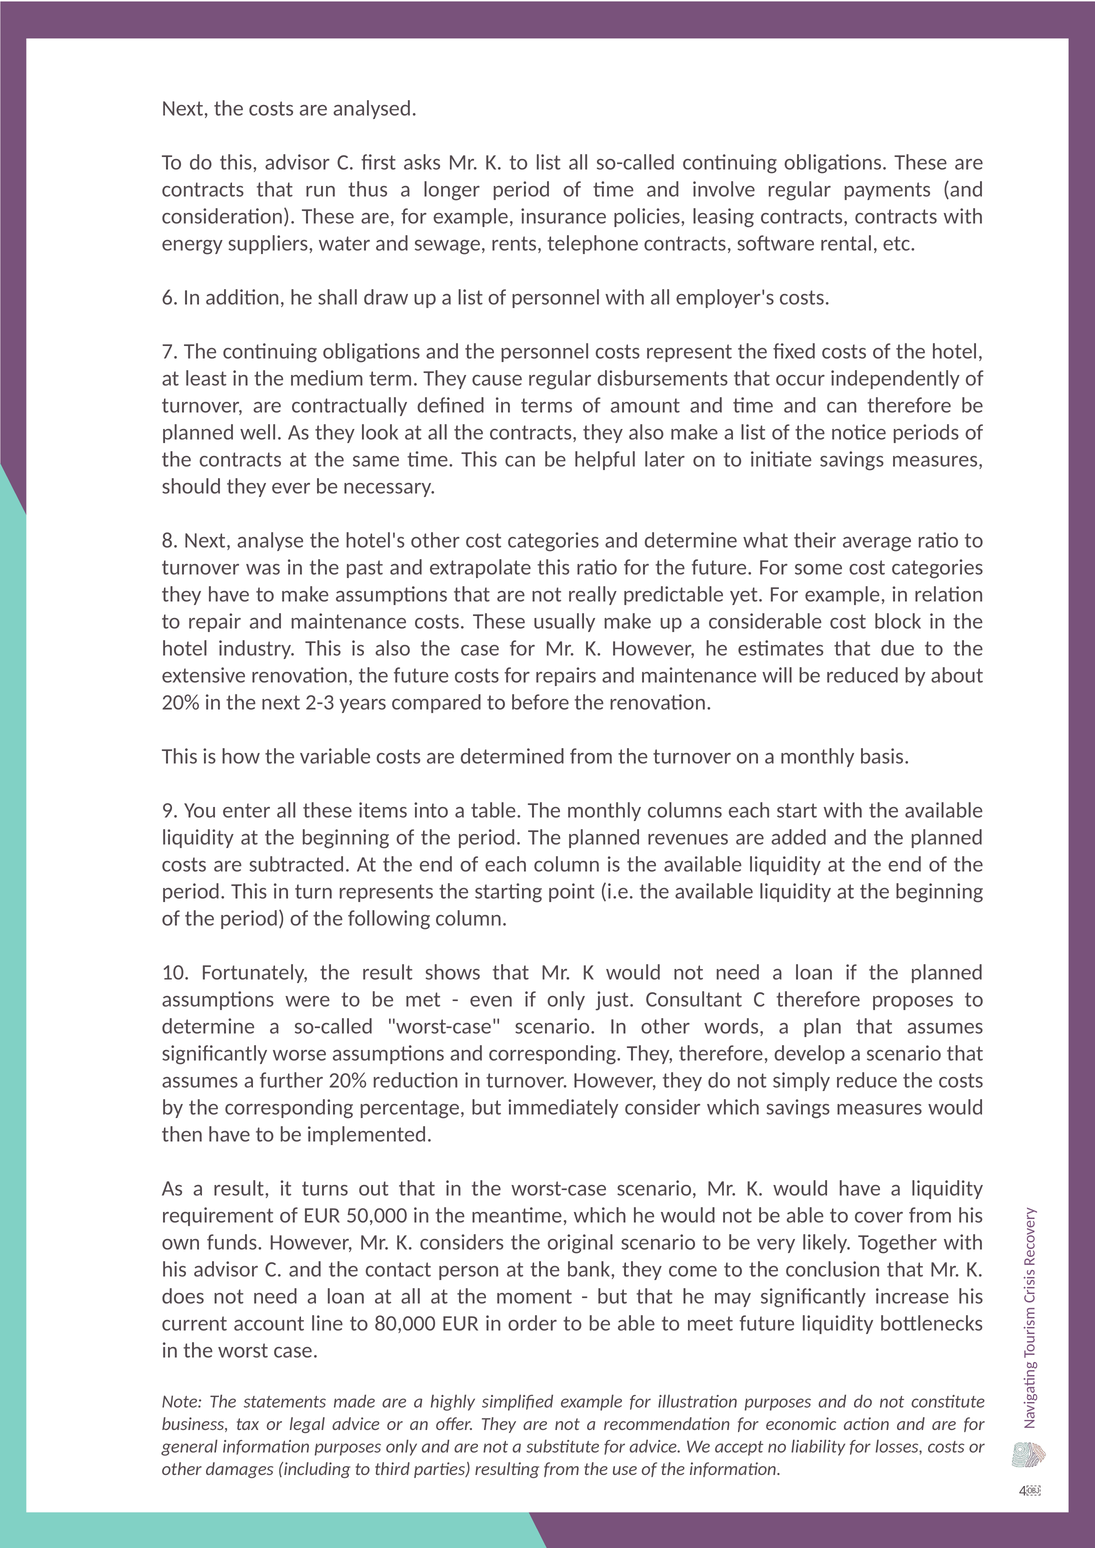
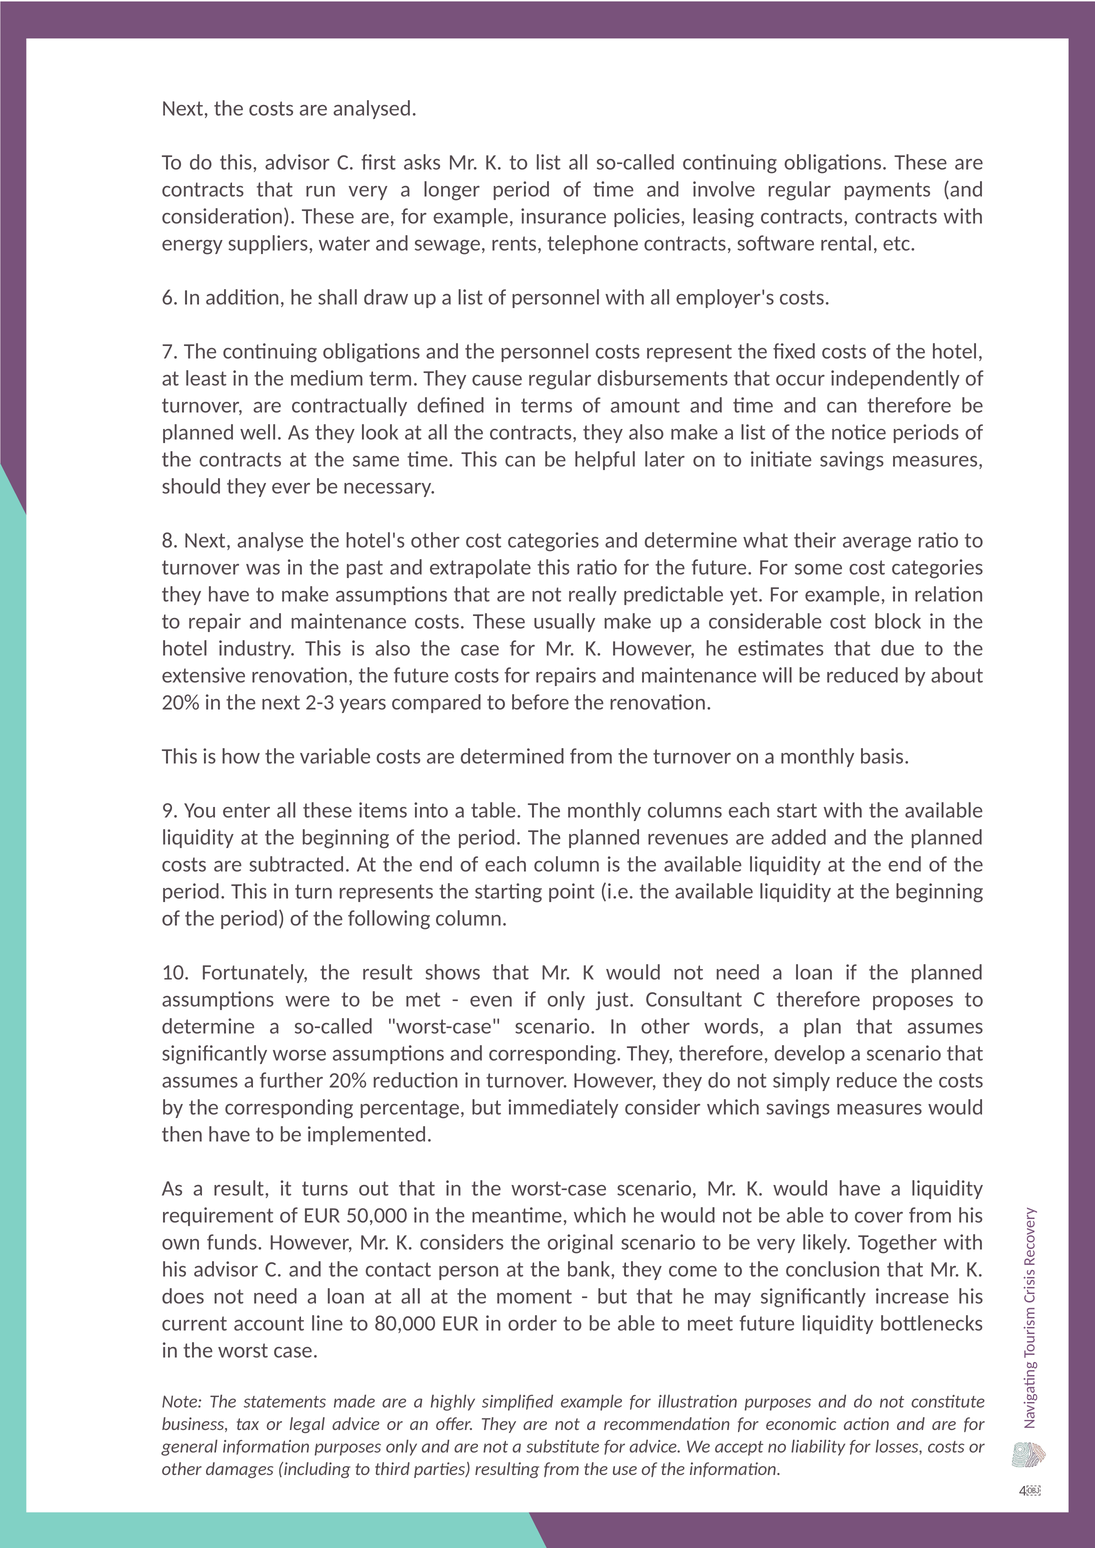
run thus: thus -> very
